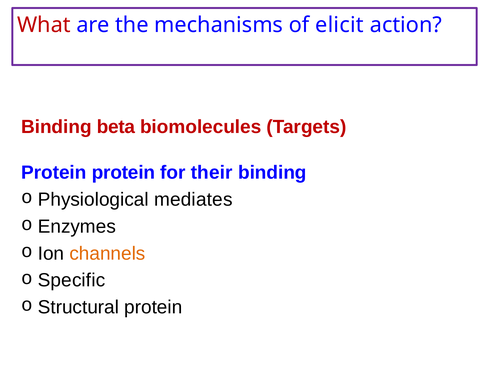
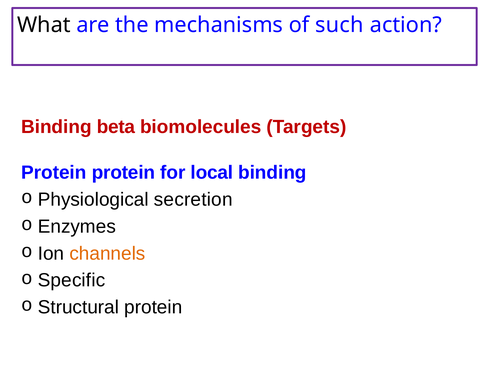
What colour: red -> black
elicit: elicit -> such
their: their -> local
mediates: mediates -> secretion
